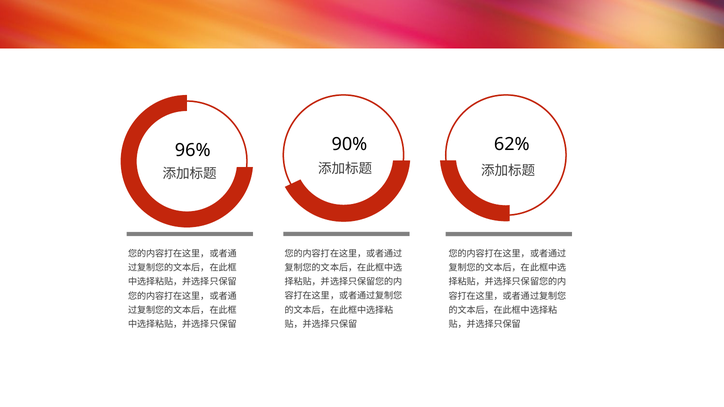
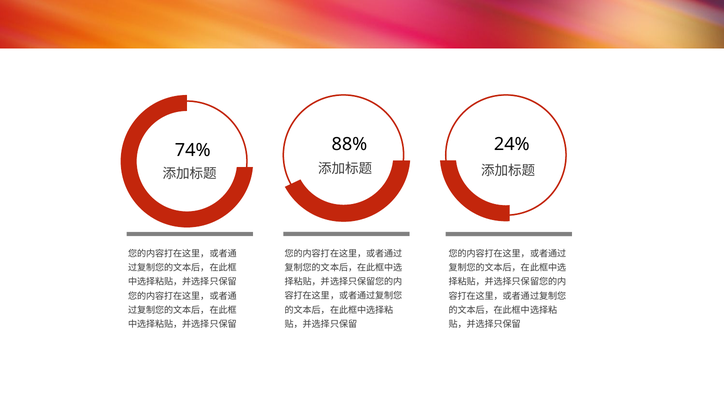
90%: 90% -> 88%
62%: 62% -> 24%
96%: 96% -> 74%
